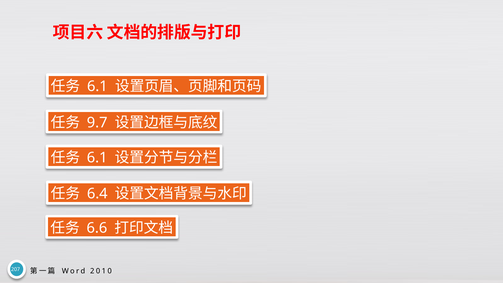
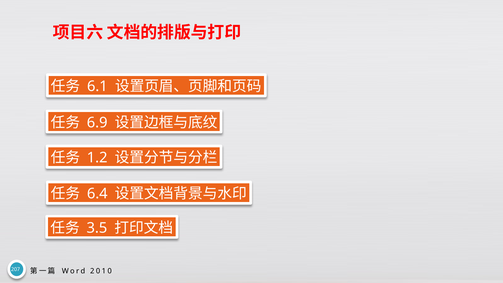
9.7: 9.7 -> 6.9
6.1 at (97, 158): 6.1 -> 1.2
6.6: 6.6 -> 3.5
